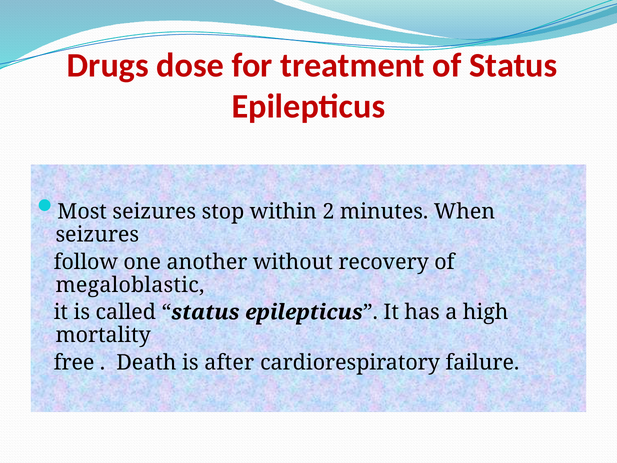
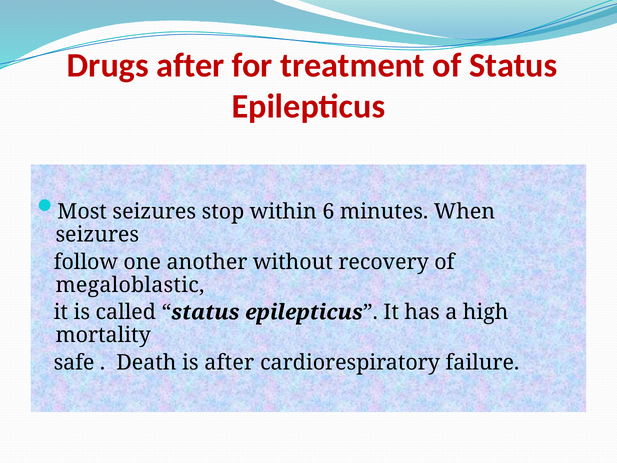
Drugs dose: dose -> after
2: 2 -> 6
free: free -> safe
